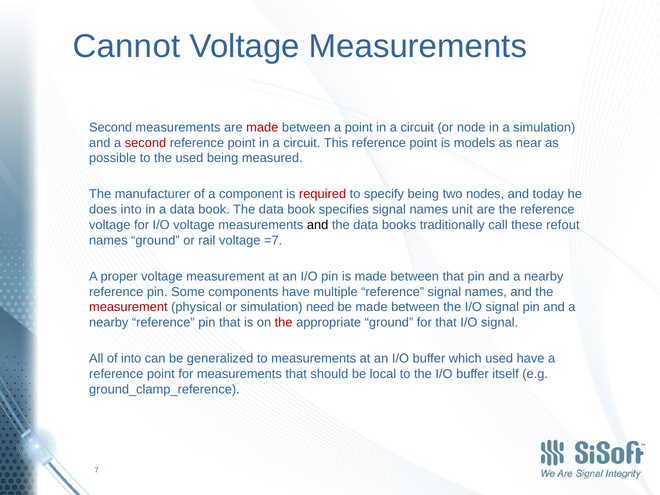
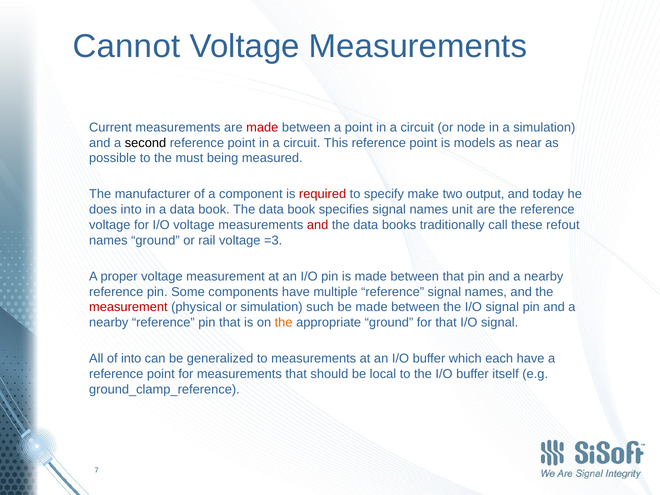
Second at (111, 127): Second -> Current
second at (146, 143) colour: red -> black
the used: used -> must
specify being: being -> make
nodes: nodes -> output
and at (318, 225) colour: black -> red
=7: =7 -> =3
need: need -> such
the at (284, 323) colour: red -> orange
which used: used -> each
